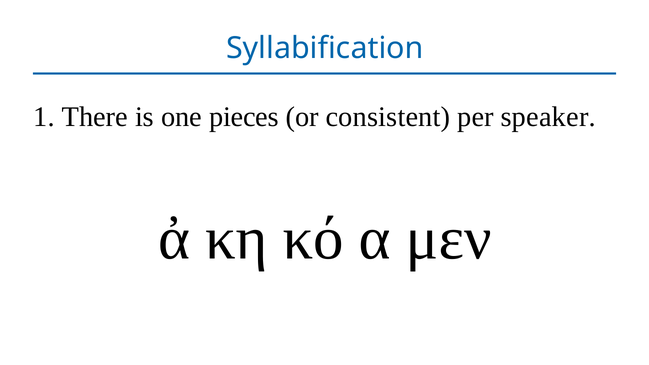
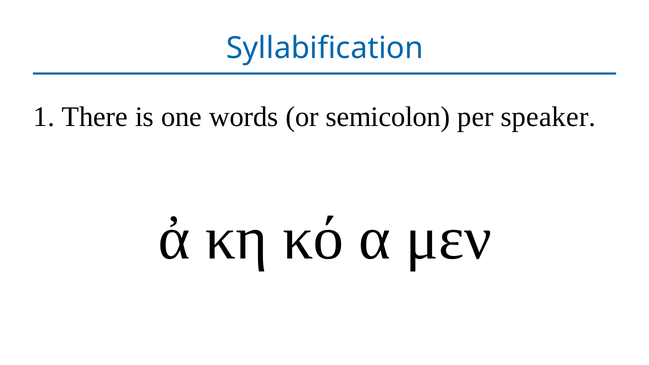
pieces: pieces -> words
consistent: consistent -> semicolon
